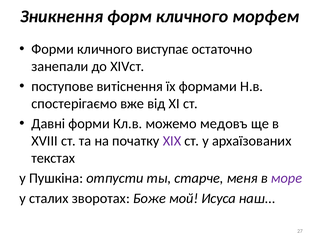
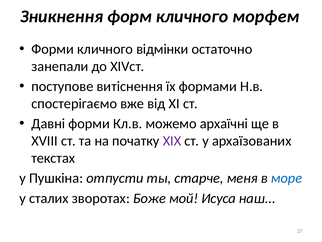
виступає: виступає -> відмінки
медовъ: медовъ -> архаїчні
море colour: purple -> blue
